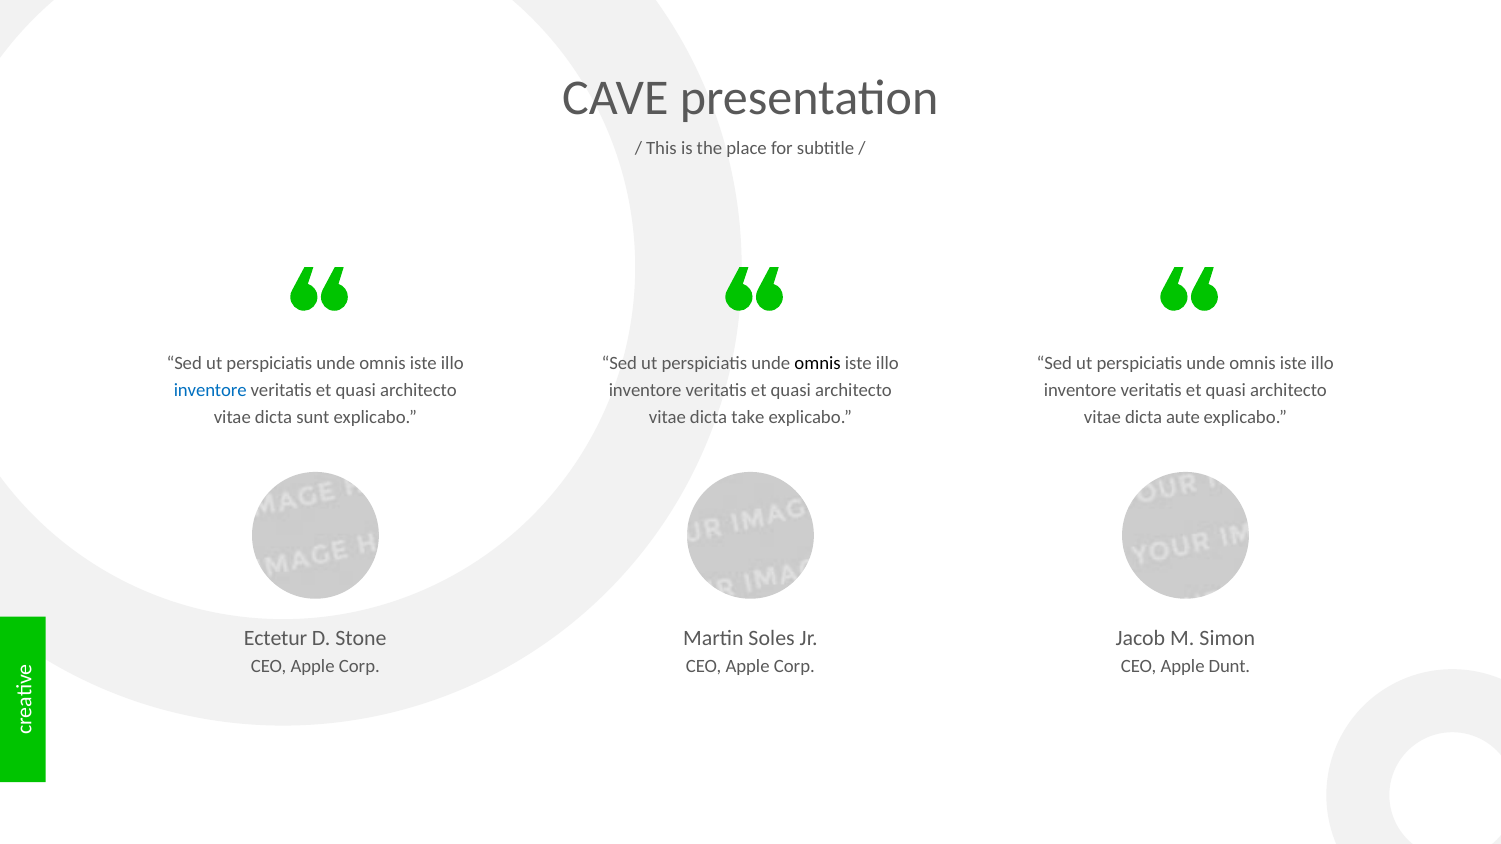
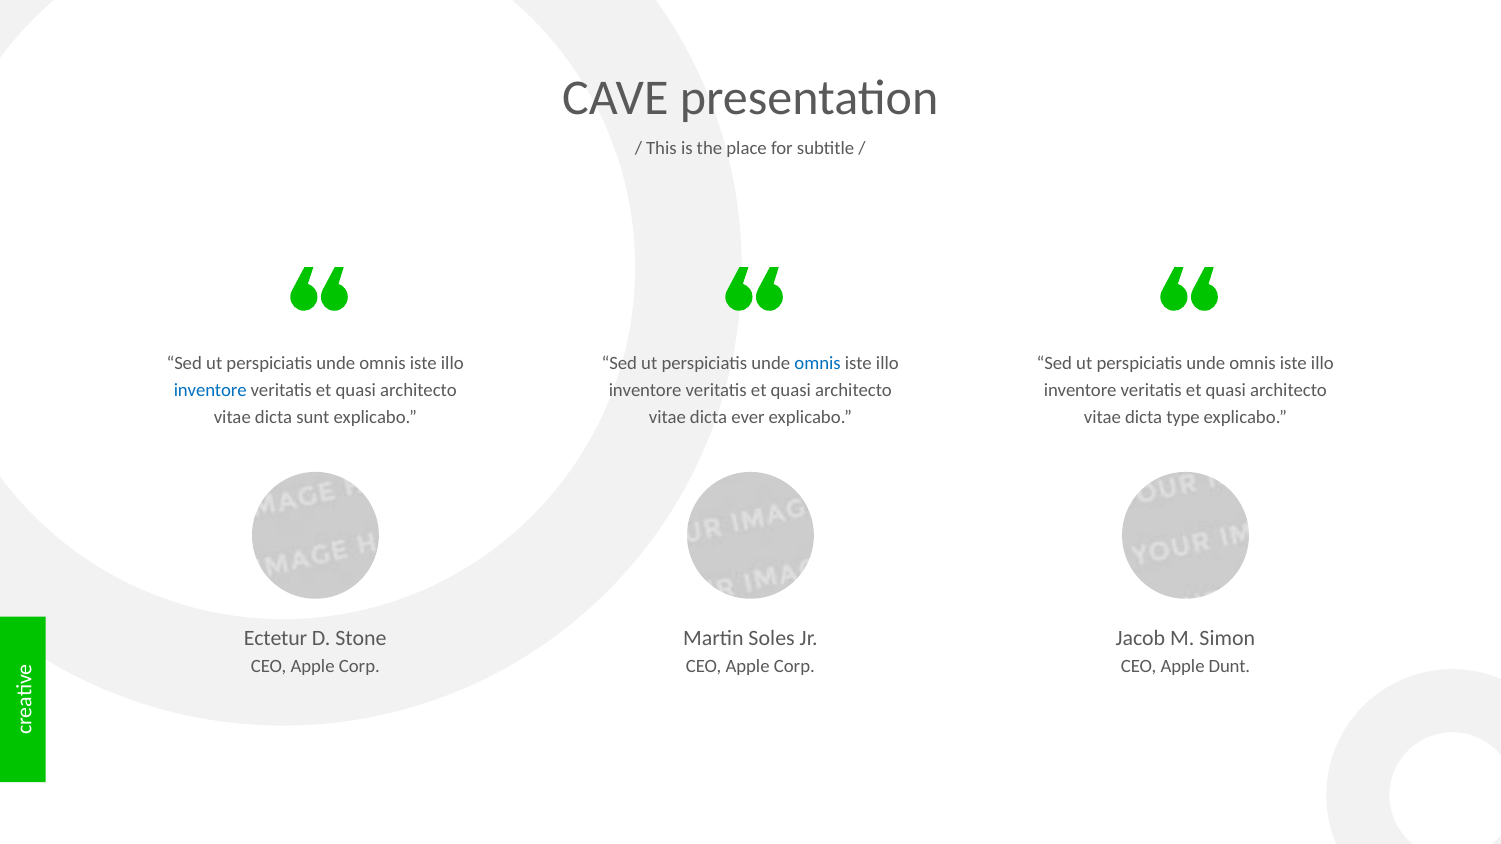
omnis at (818, 364) colour: black -> blue
take: take -> ever
aute: aute -> type
